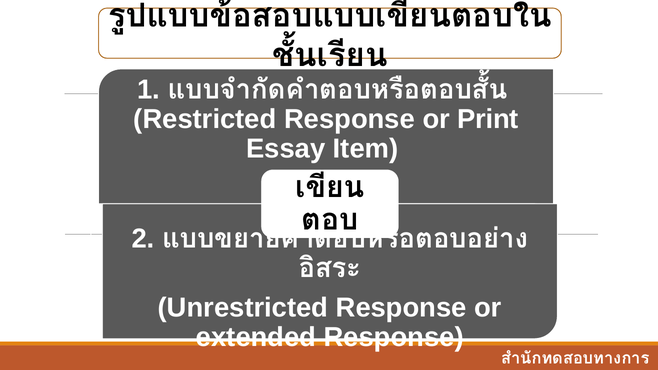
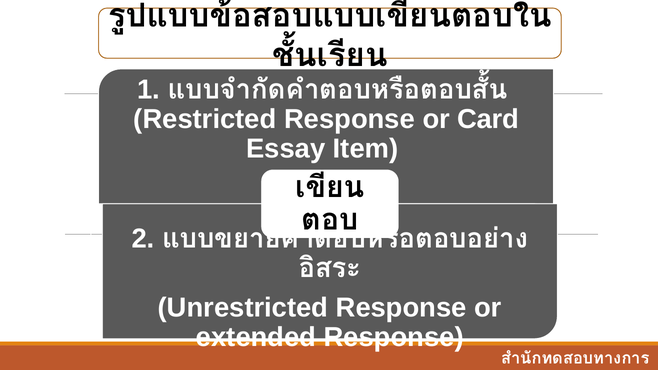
Print: Print -> Card
